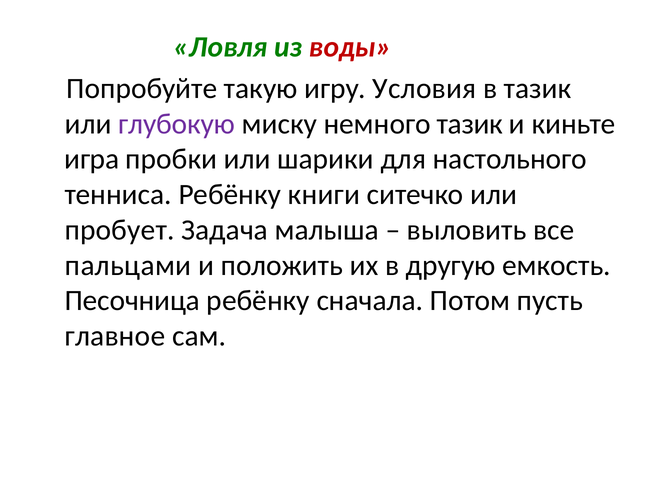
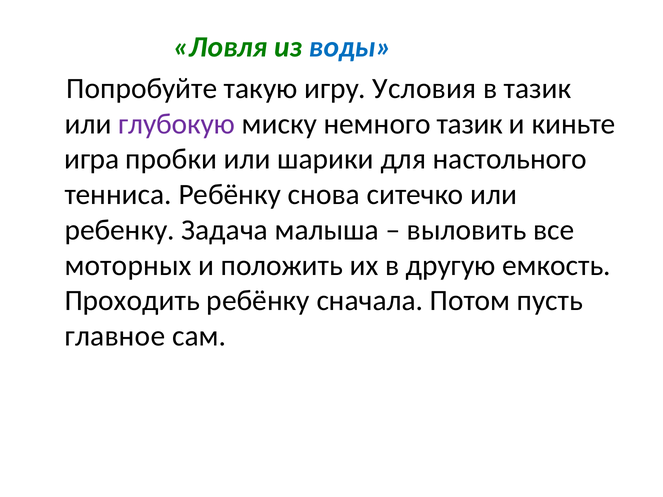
воды colour: red -> blue
книги: книги -> снова
пробует: пробует -> ребенку
пальцами: пальцами -> моторных
Песочница: Песочница -> Проходить
